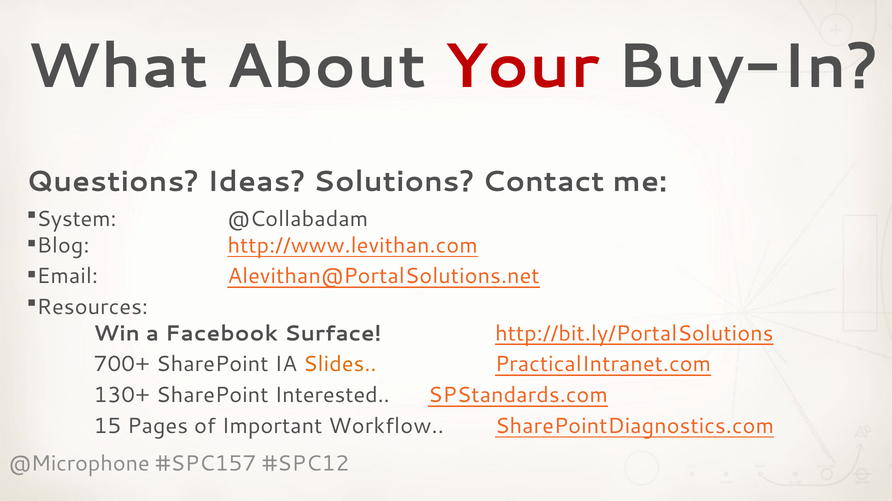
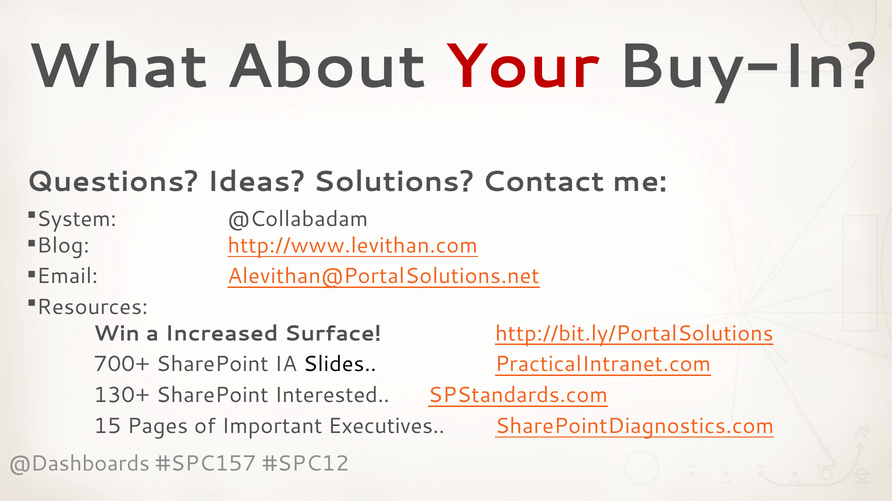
Facebook: Facebook -> Increased
Slides colour: orange -> black
Workflow: Workflow -> Executives
@Microphone: @Microphone -> @Dashboards
